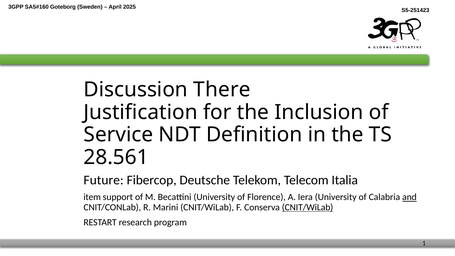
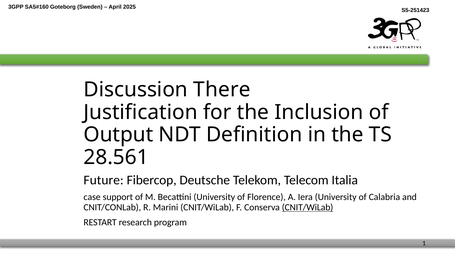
Service: Service -> Output
item: item -> case
and underline: present -> none
